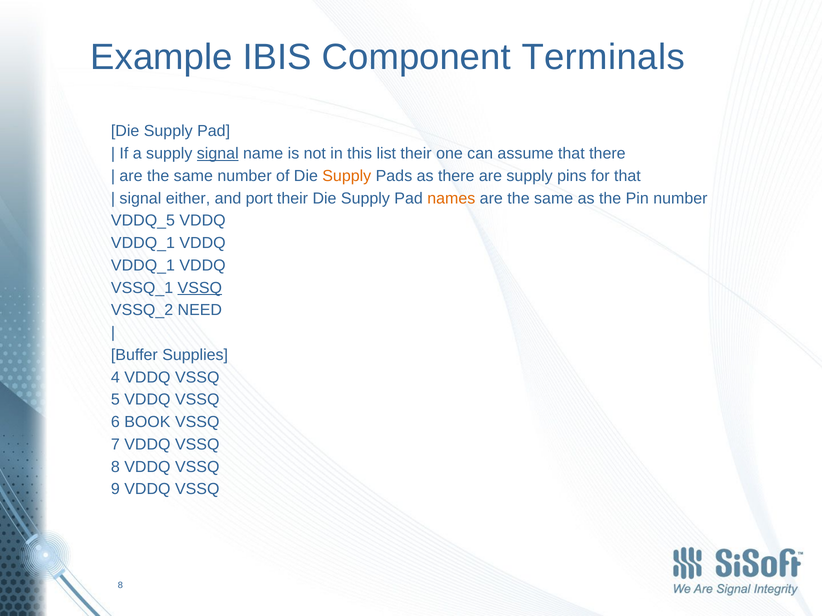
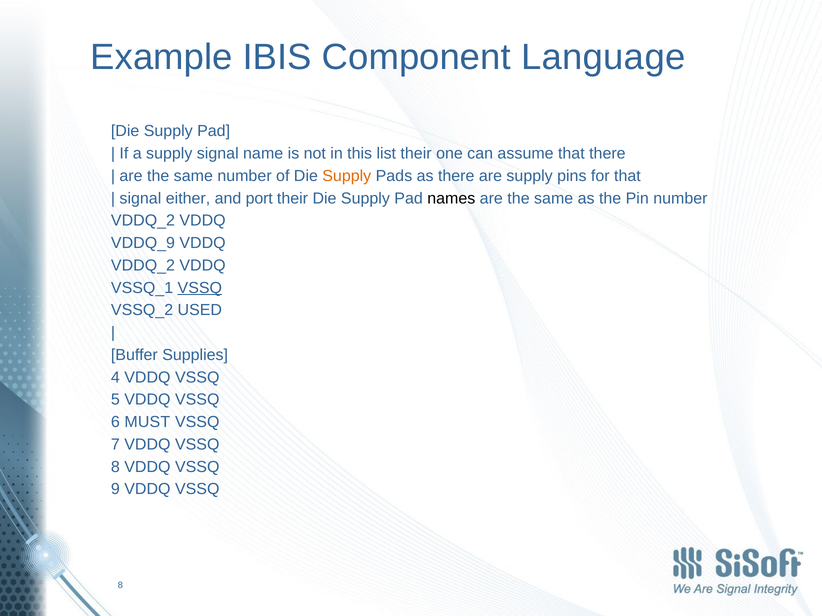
Terminals: Terminals -> Language
signal at (218, 154) underline: present -> none
names colour: orange -> black
VDDQ_5 at (143, 221): VDDQ_5 -> VDDQ_2
VDDQ_1 at (143, 243): VDDQ_1 -> VDDQ_9
VDDQ_1 at (143, 266): VDDQ_1 -> VDDQ_2
NEED: NEED -> USED
BOOK: BOOK -> MUST
